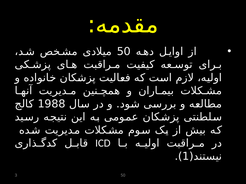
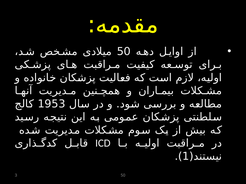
1988: 1988 -> 1953
